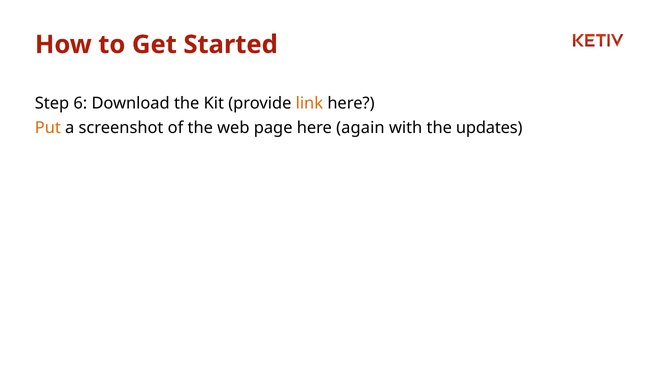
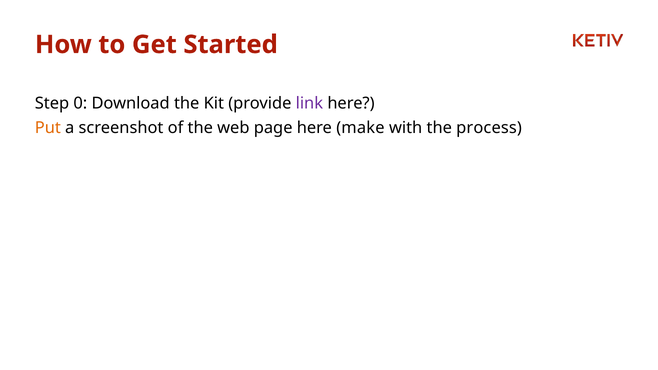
6: 6 -> 0
link colour: orange -> purple
again: again -> make
updates: updates -> process
